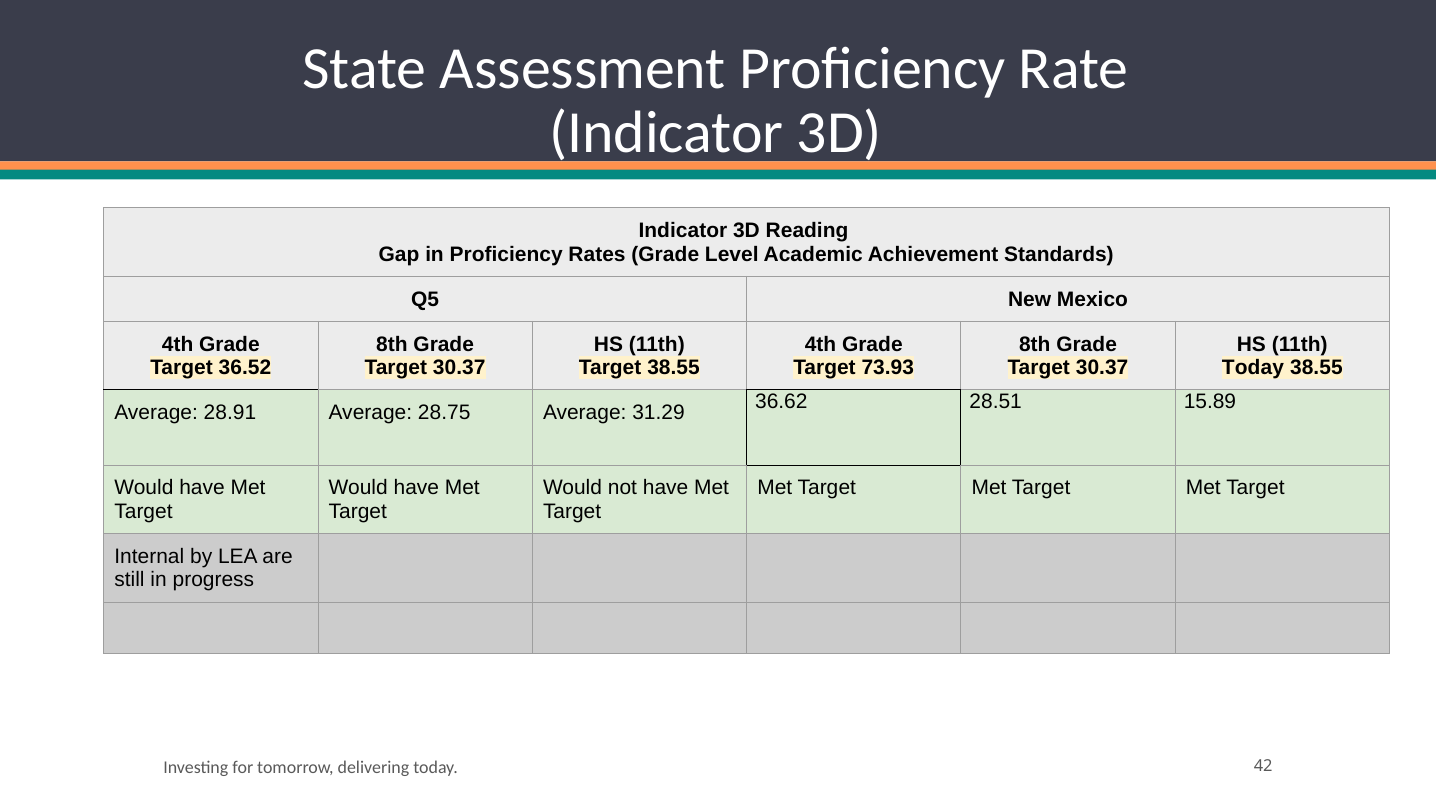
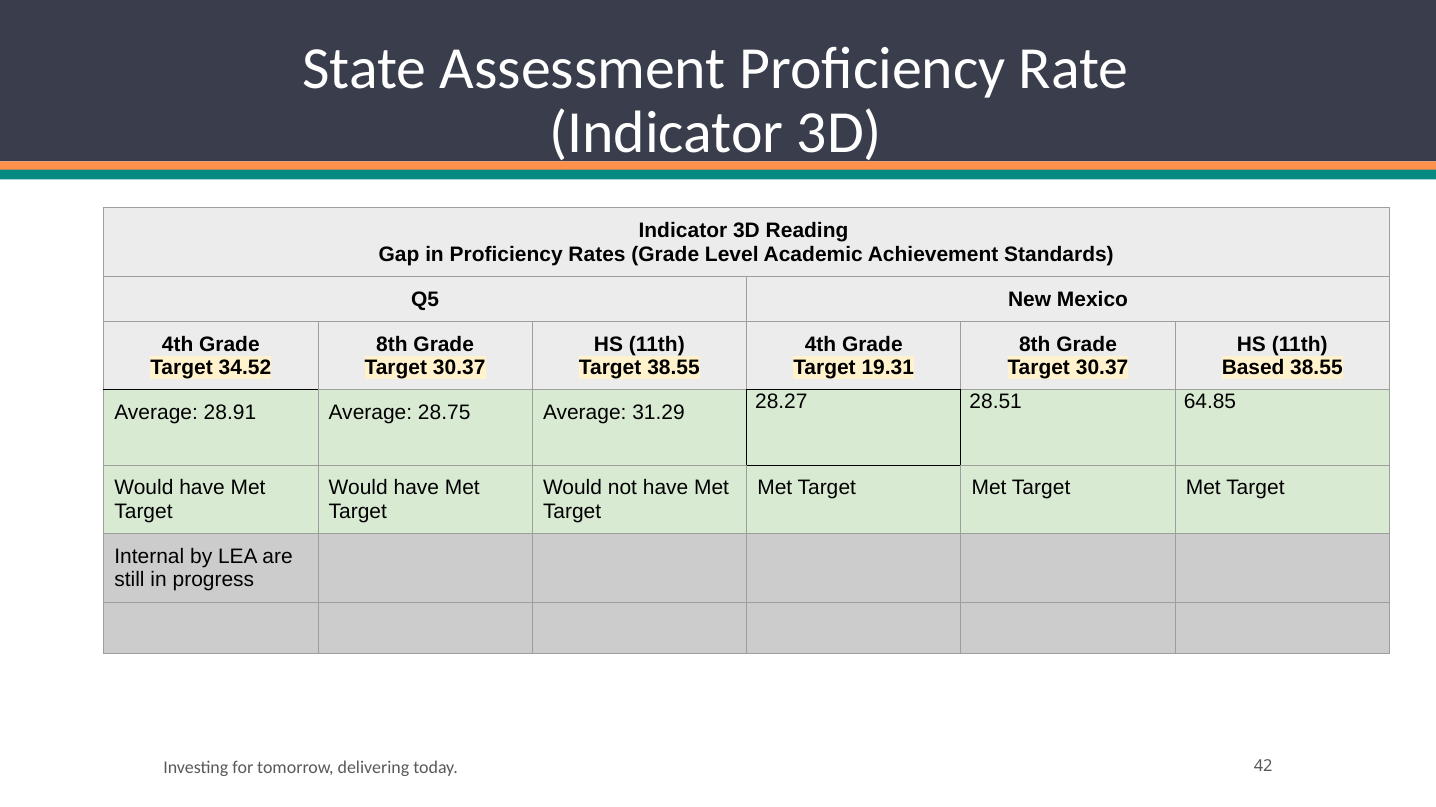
36.52: 36.52 -> 34.52
73.93: 73.93 -> 19.31
Today at (1253, 368): Today -> Based
36.62: 36.62 -> 28.27
15.89: 15.89 -> 64.85
